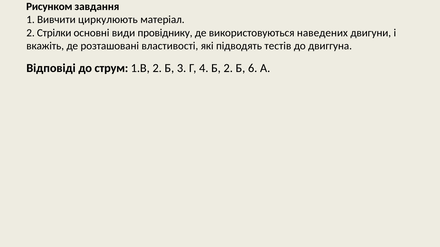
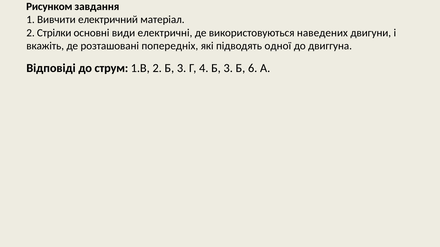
циркулюють: циркулюють -> електричний
провіднику: провіднику -> електричні
властивості: властивості -> попередніх
тестів: тестів -> одної
4 Б 2: 2 -> 3
